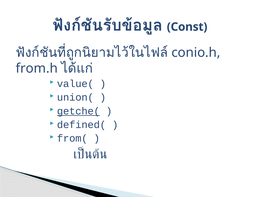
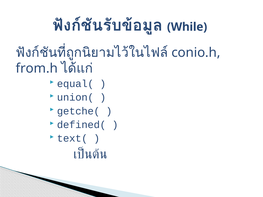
Const: Const -> While
value(: value( -> equal(
getche( underline: present -> none
from(: from( -> text(
